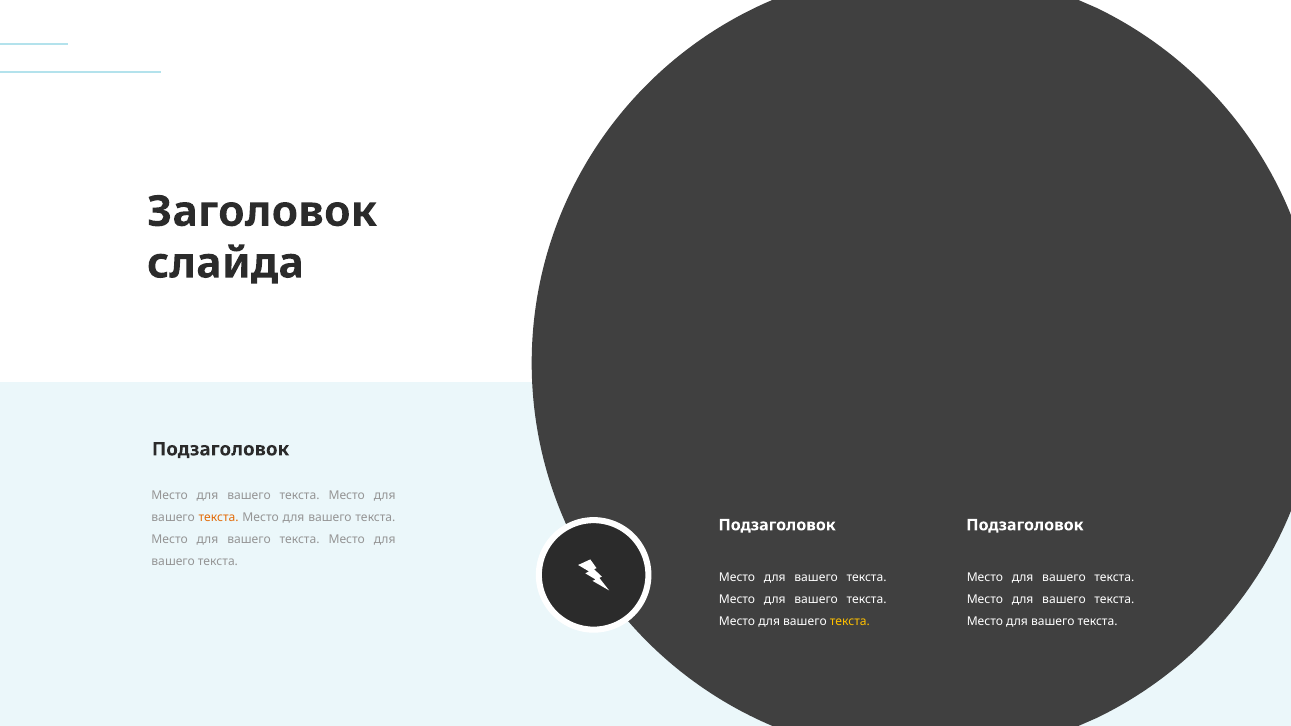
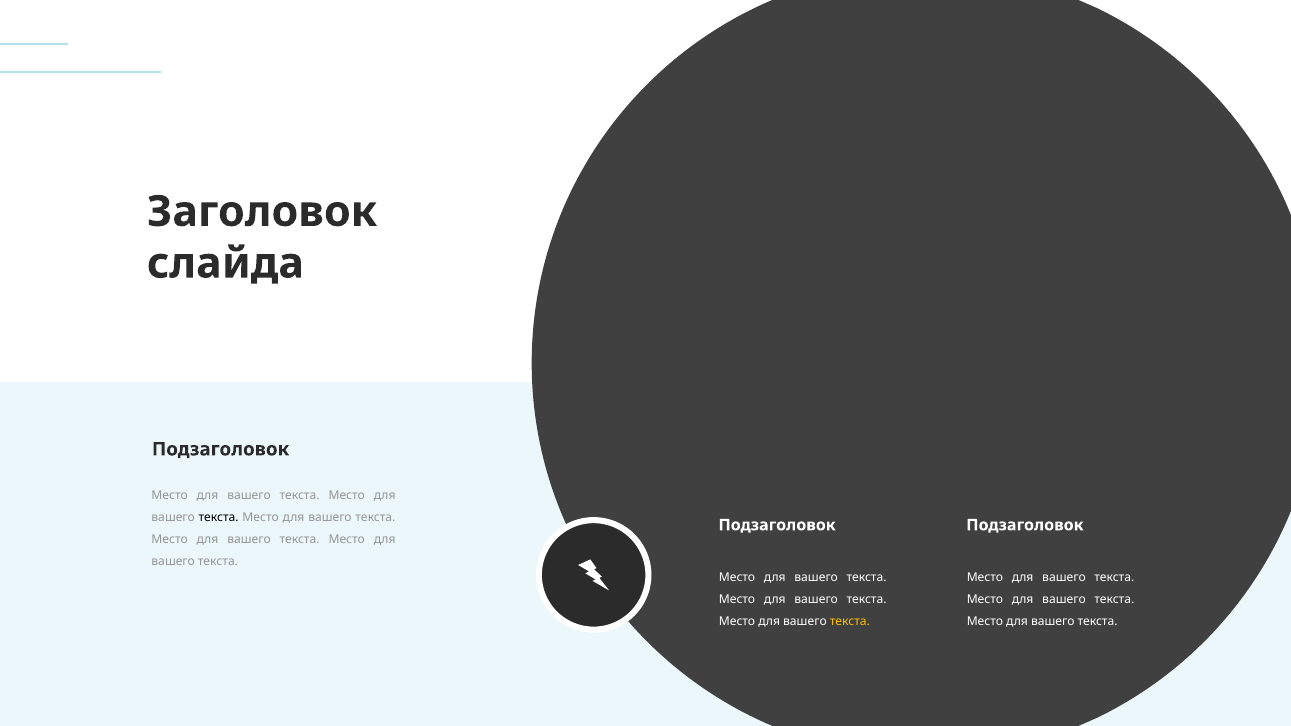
текста at (219, 518) colour: orange -> black
